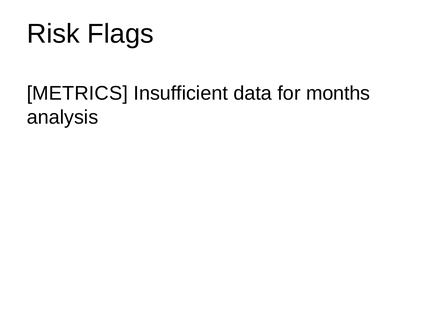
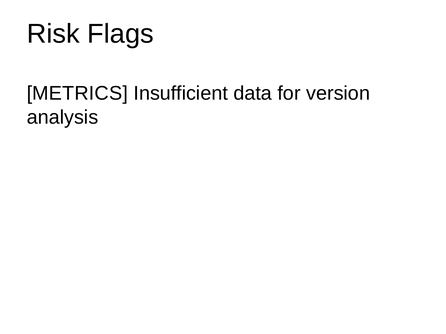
months: months -> version
